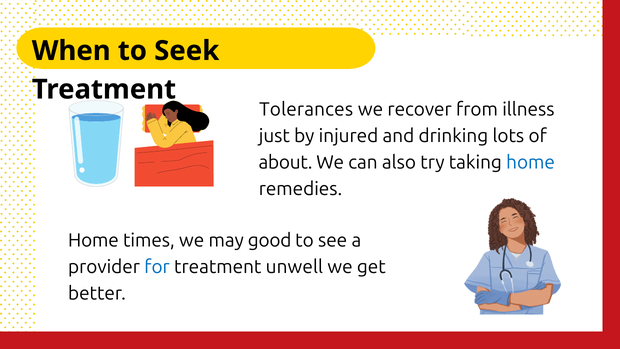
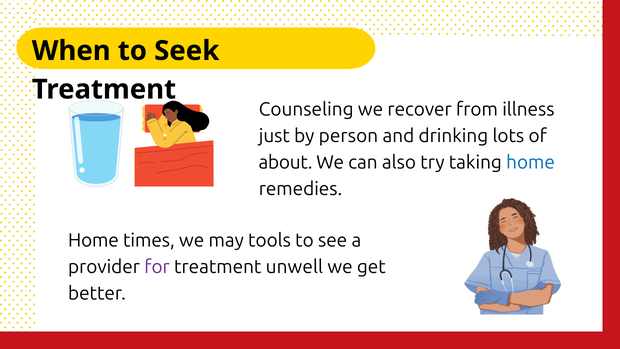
Tolerances: Tolerances -> Counseling
injured: injured -> person
good: good -> tools
for colour: blue -> purple
